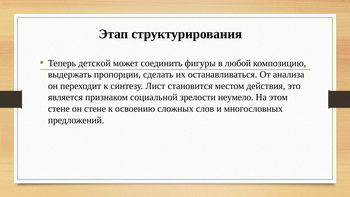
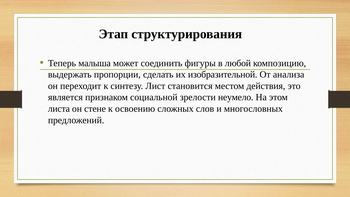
детской: детской -> малыша
останавливаться: останавливаться -> изобразительной
стене at (59, 109): стене -> листа
